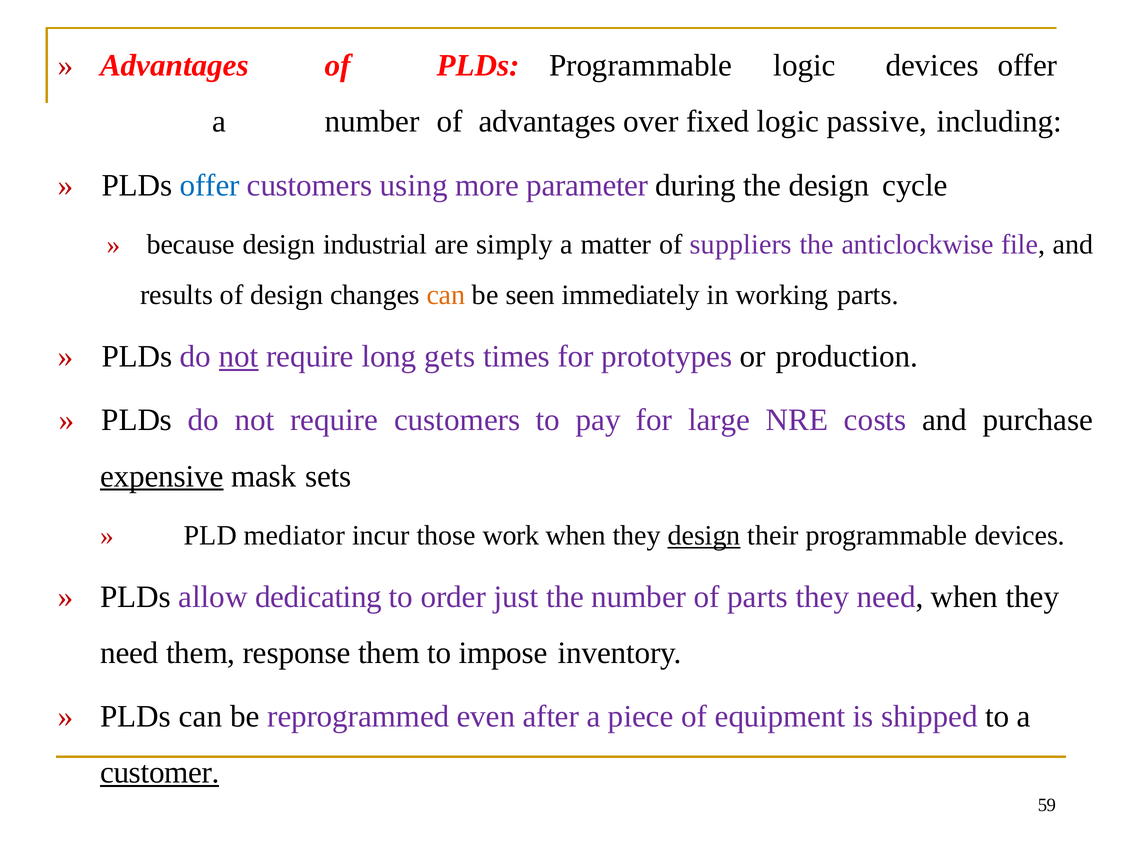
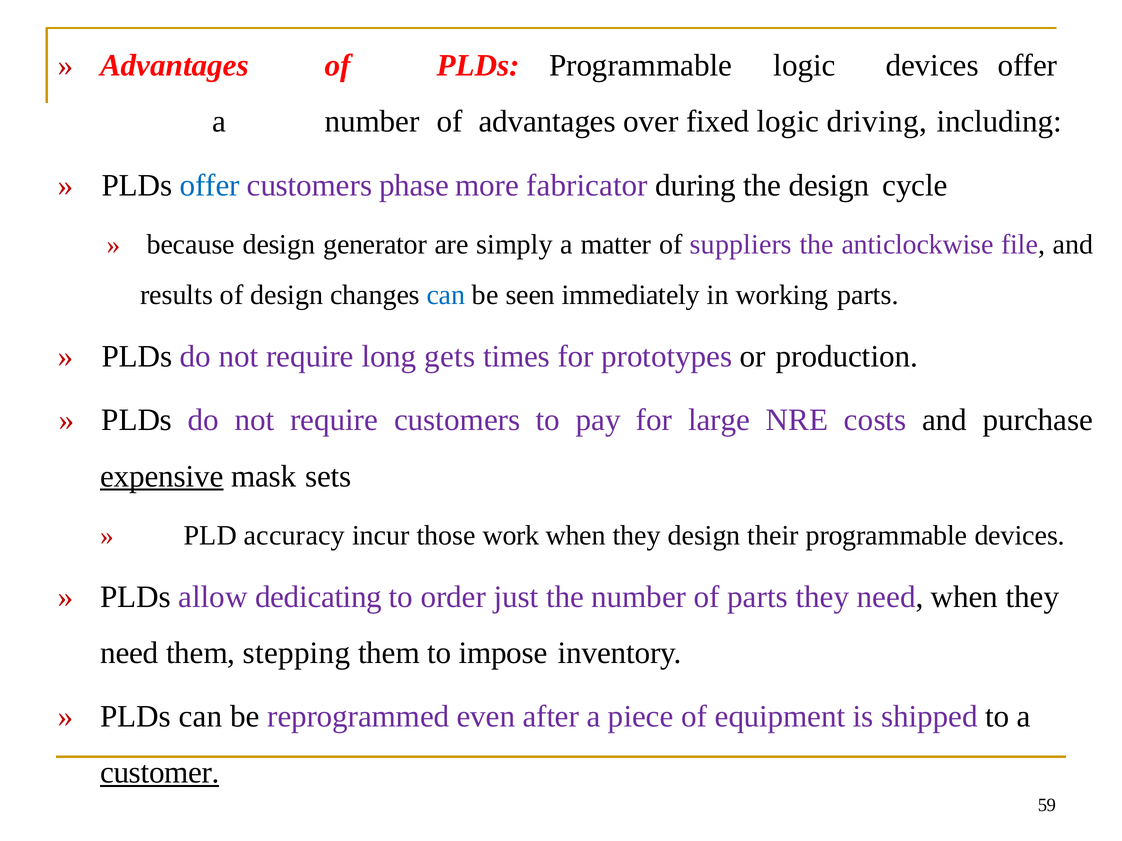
passive: passive -> driving
using: using -> phase
parameter: parameter -> fabricator
industrial: industrial -> generator
can at (446, 295) colour: orange -> blue
not at (239, 357) underline: present -> none
mediator: mediator -> accuracy
design at (704, 536) underline: present -> none
response: response -> stepping
